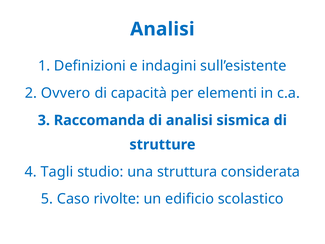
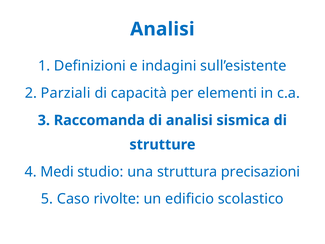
Ovvero: Ovvero -> Parziali
Tagli: Tagli -> Medi
considerata: considerata -> precisazioni
